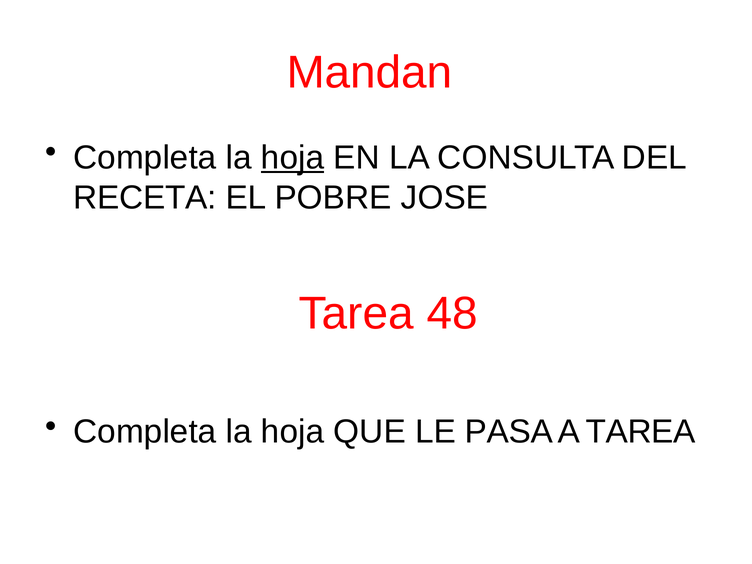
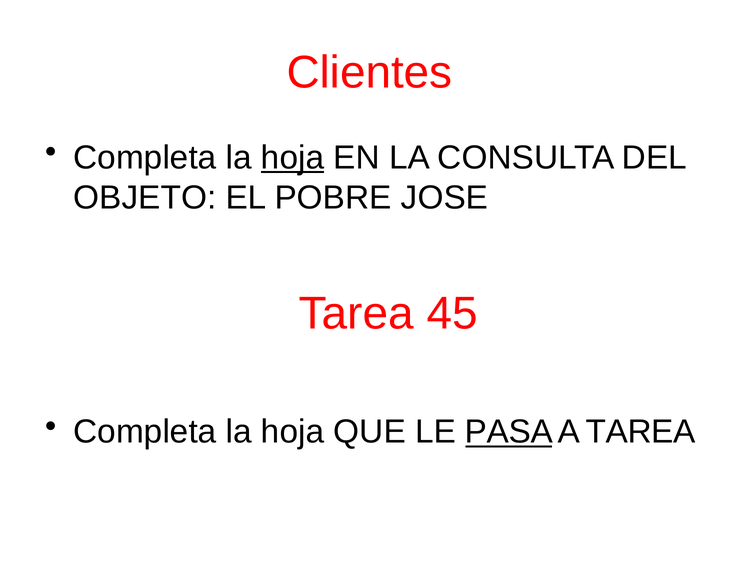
Mandan: Mandan -> Clientes
RECETA: RECETA -> OBJETO
48: 48 -> 45
PASA underline: none -> present
